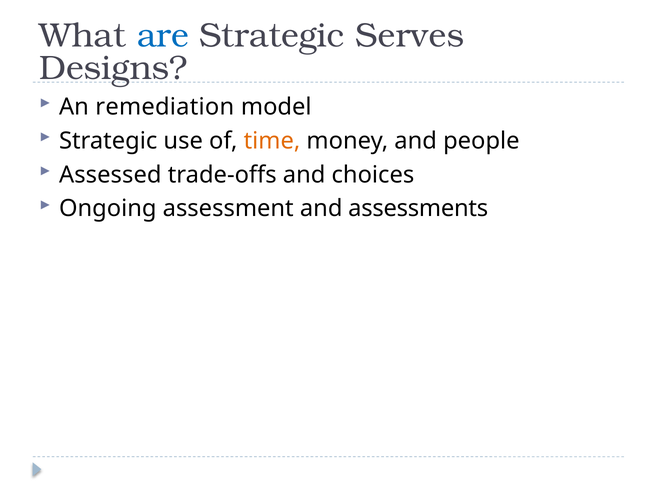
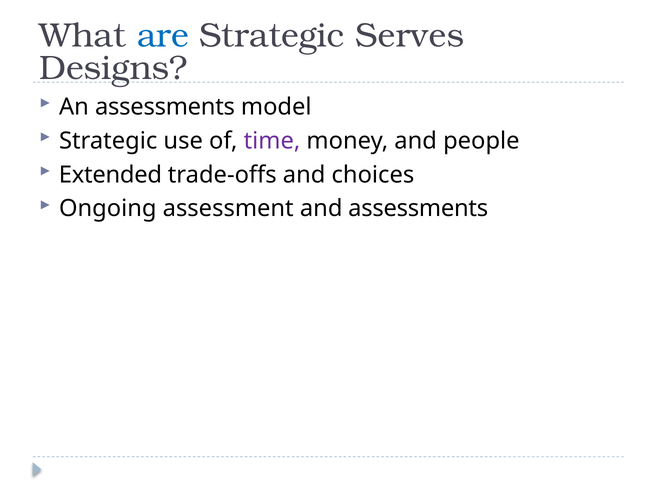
An remediation: remediation -> assessments
time colour: orange -> purple
Assessed: Assessed -> Extended
